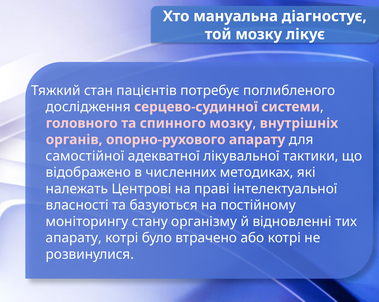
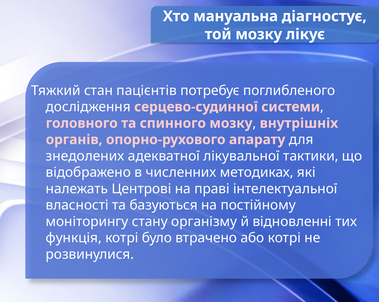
самостiйної: самостiйної -> знедолених
апарату at (74, 237): апарату -> функція
